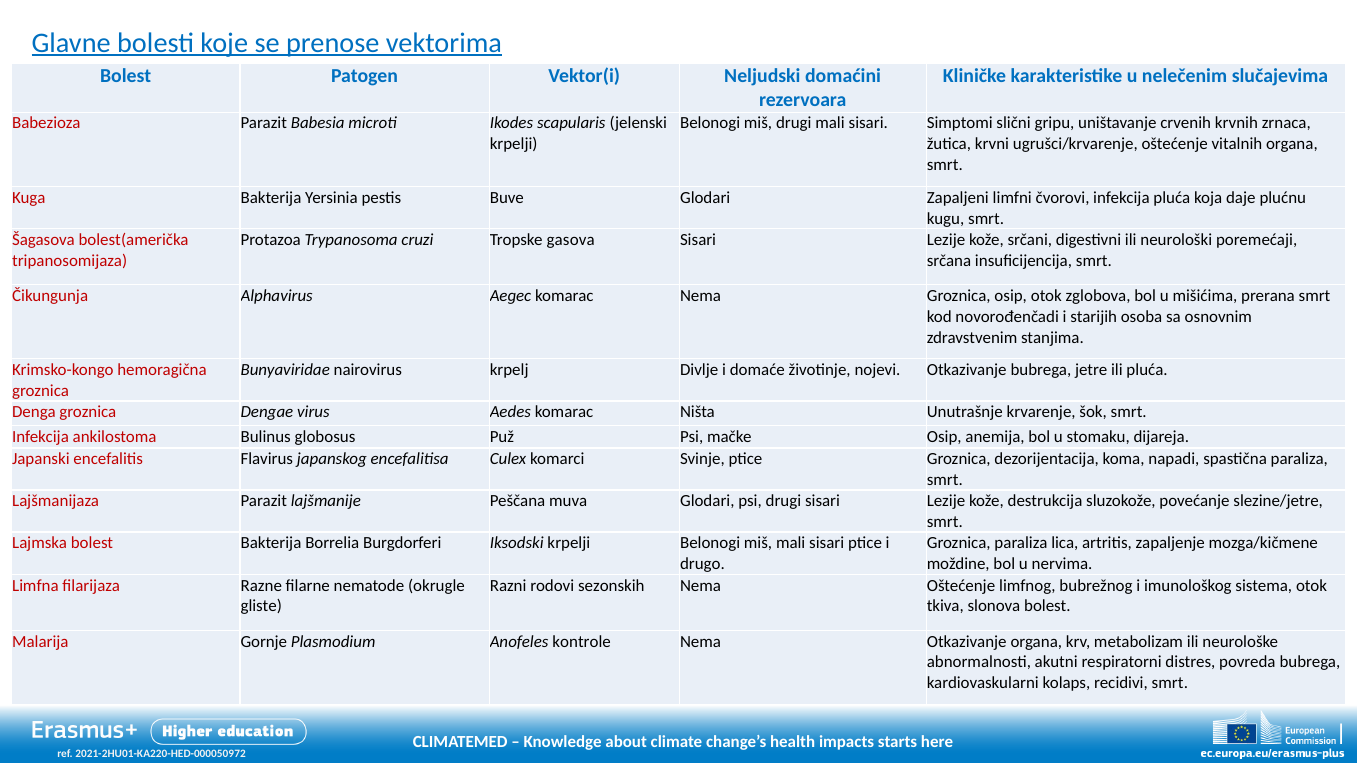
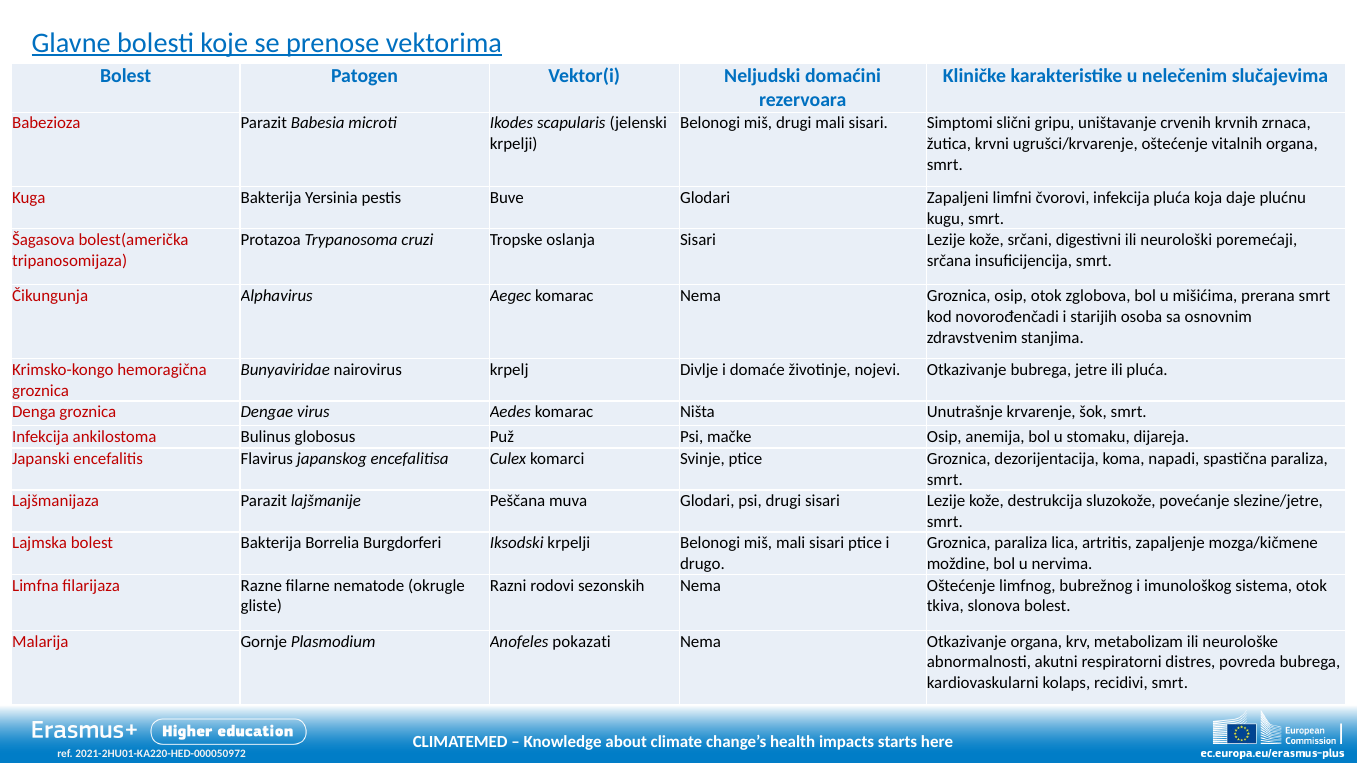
gasova: gasova -> oslanja
kontrole: kontrole -> pokazati
